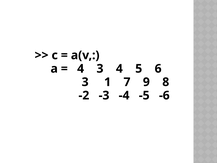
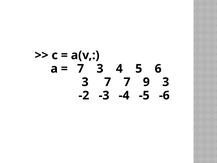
4 at (81, 69): 4 -> 7
3 1: 1 -> 7
9 8: 8 -> 3
